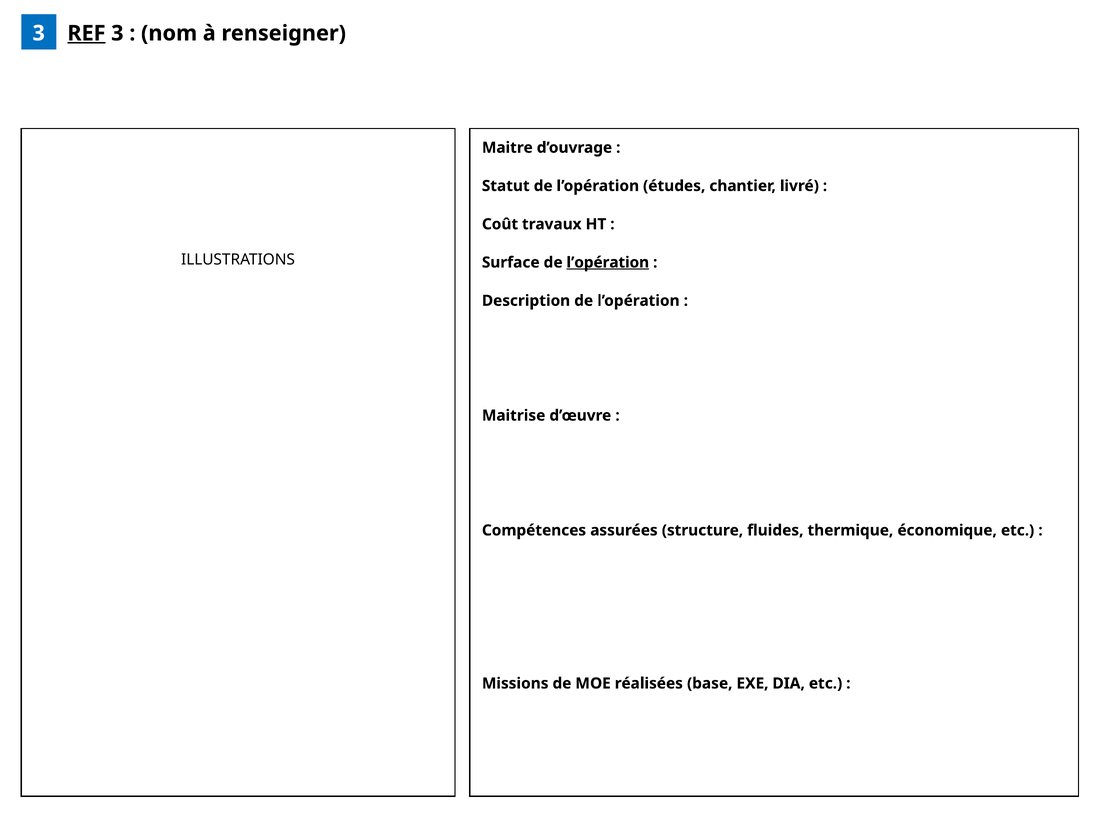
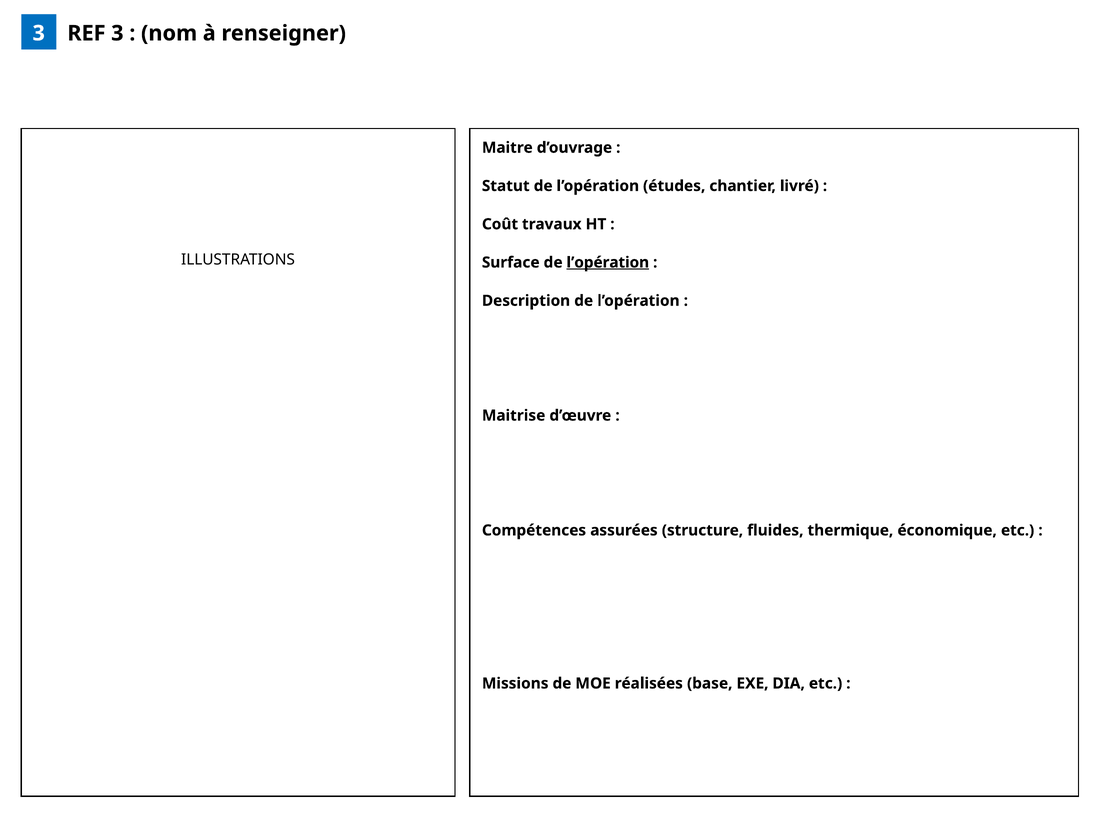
REF underline: present -> none
